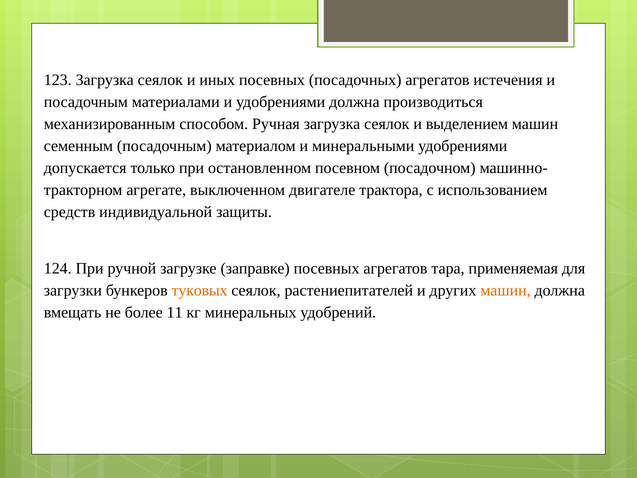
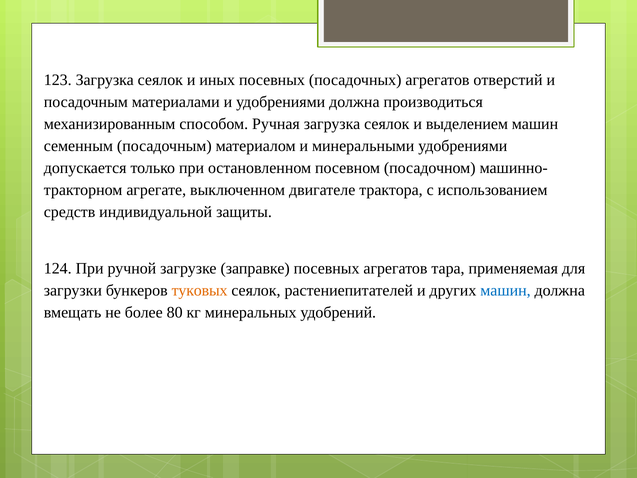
истечения: истечения -> отверстий
машин at (505, 290) colour: orange -> blue
11: 11 -> 80
